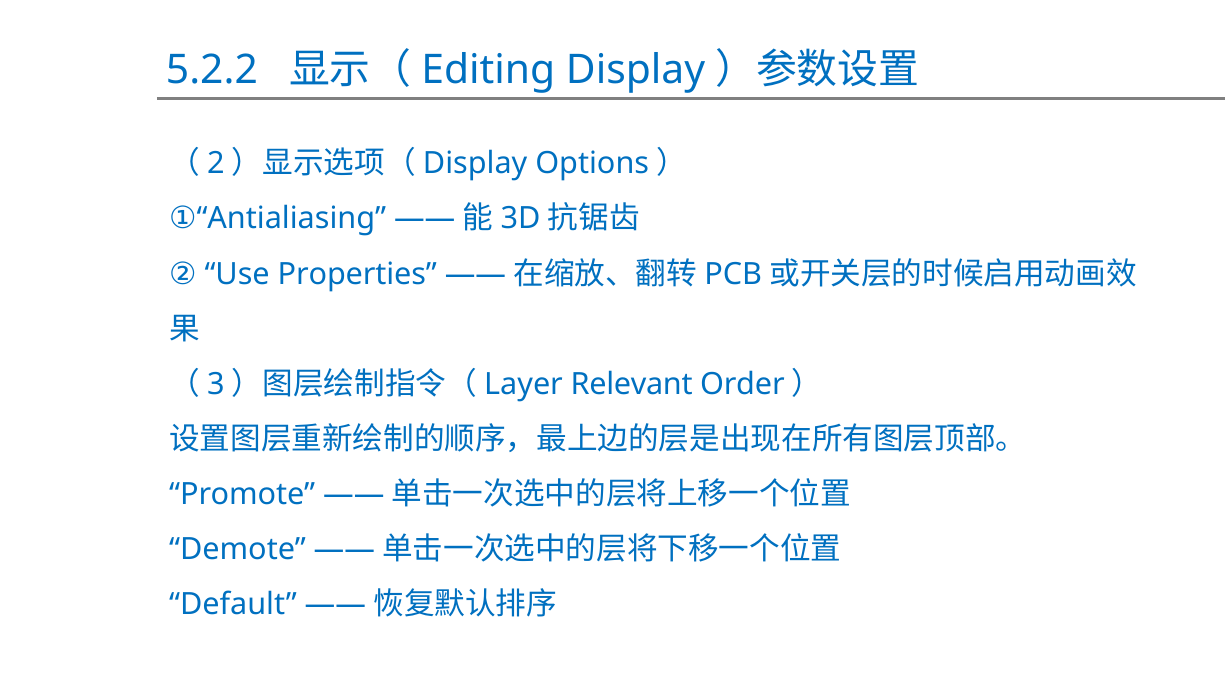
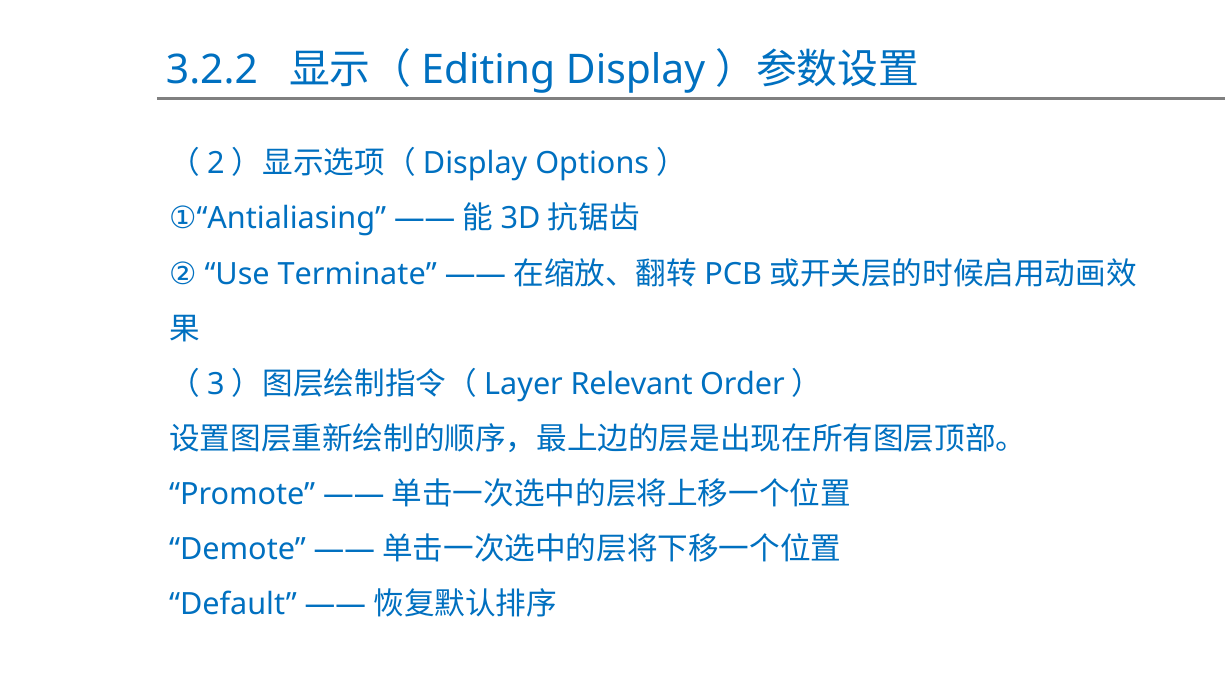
5.2.2: 5.2.2 -> 3.2.2
Properties: Properties -> Terminate
